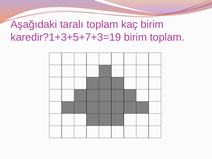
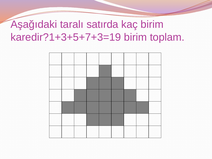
taralı toplam: toplam -> satırda
